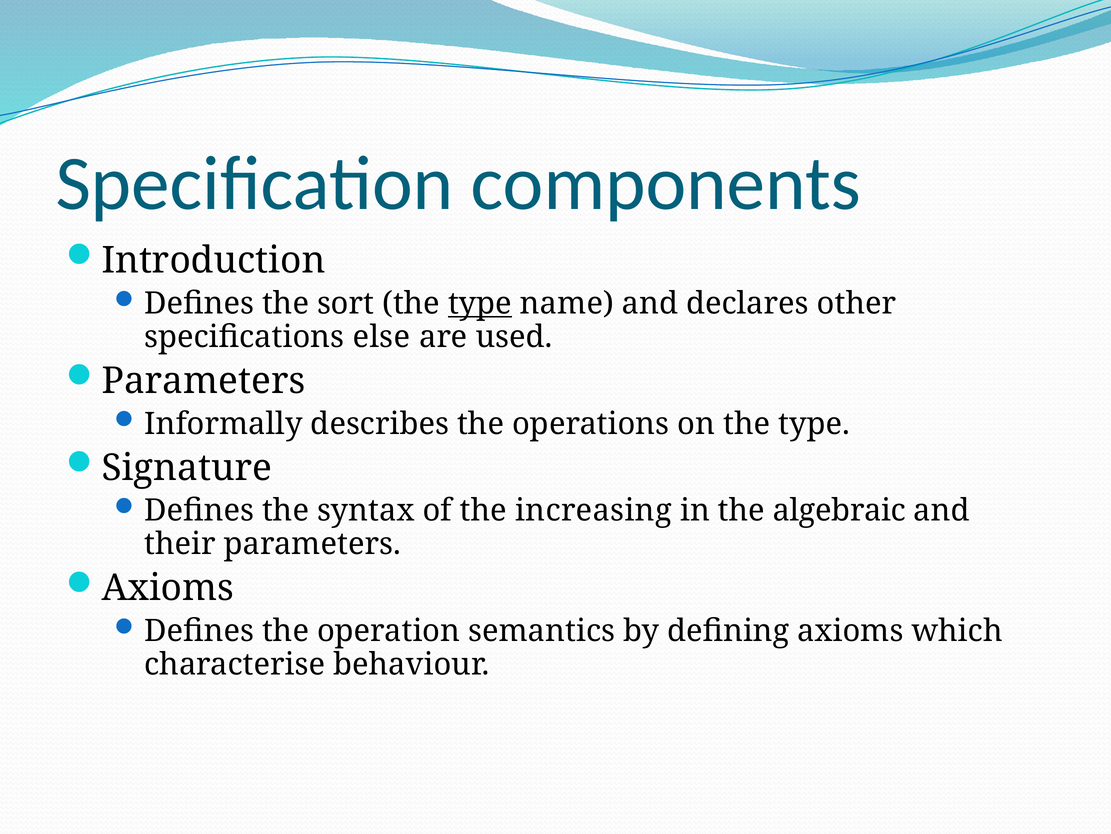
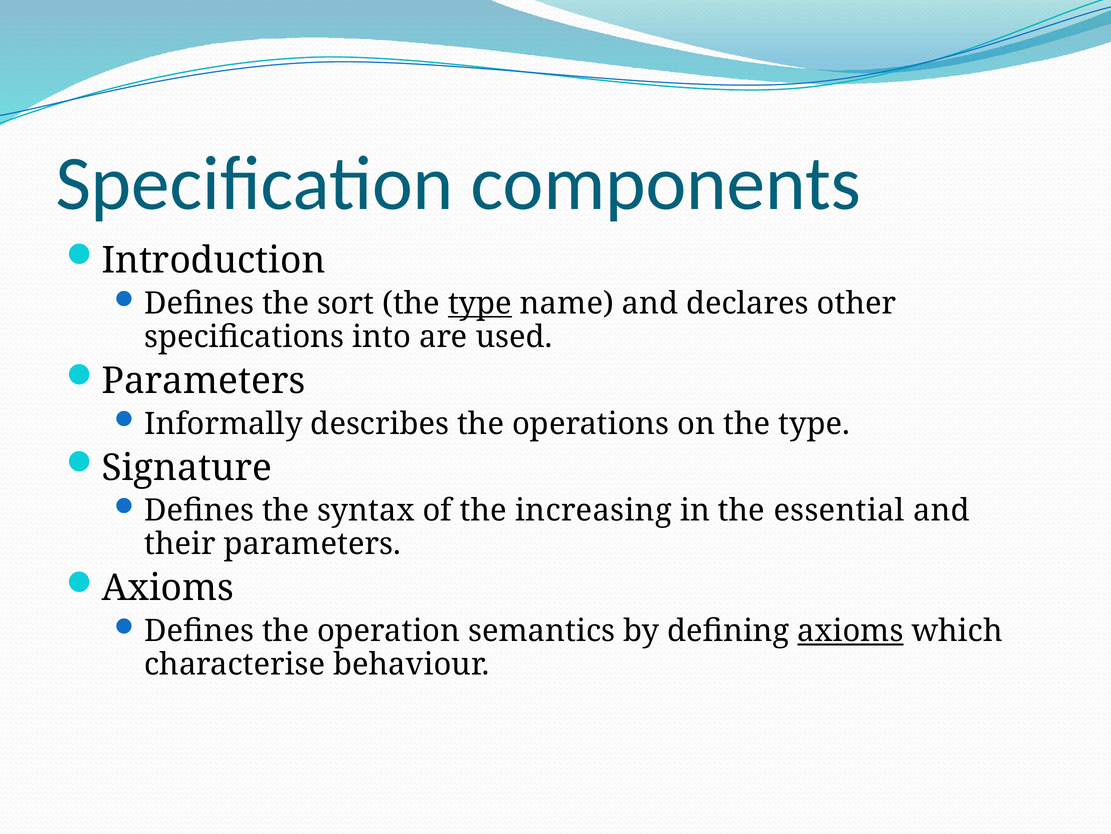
else: else -> into
algebraic: algebraic -> essential
axioms at (850, 631) underline: none -> present
